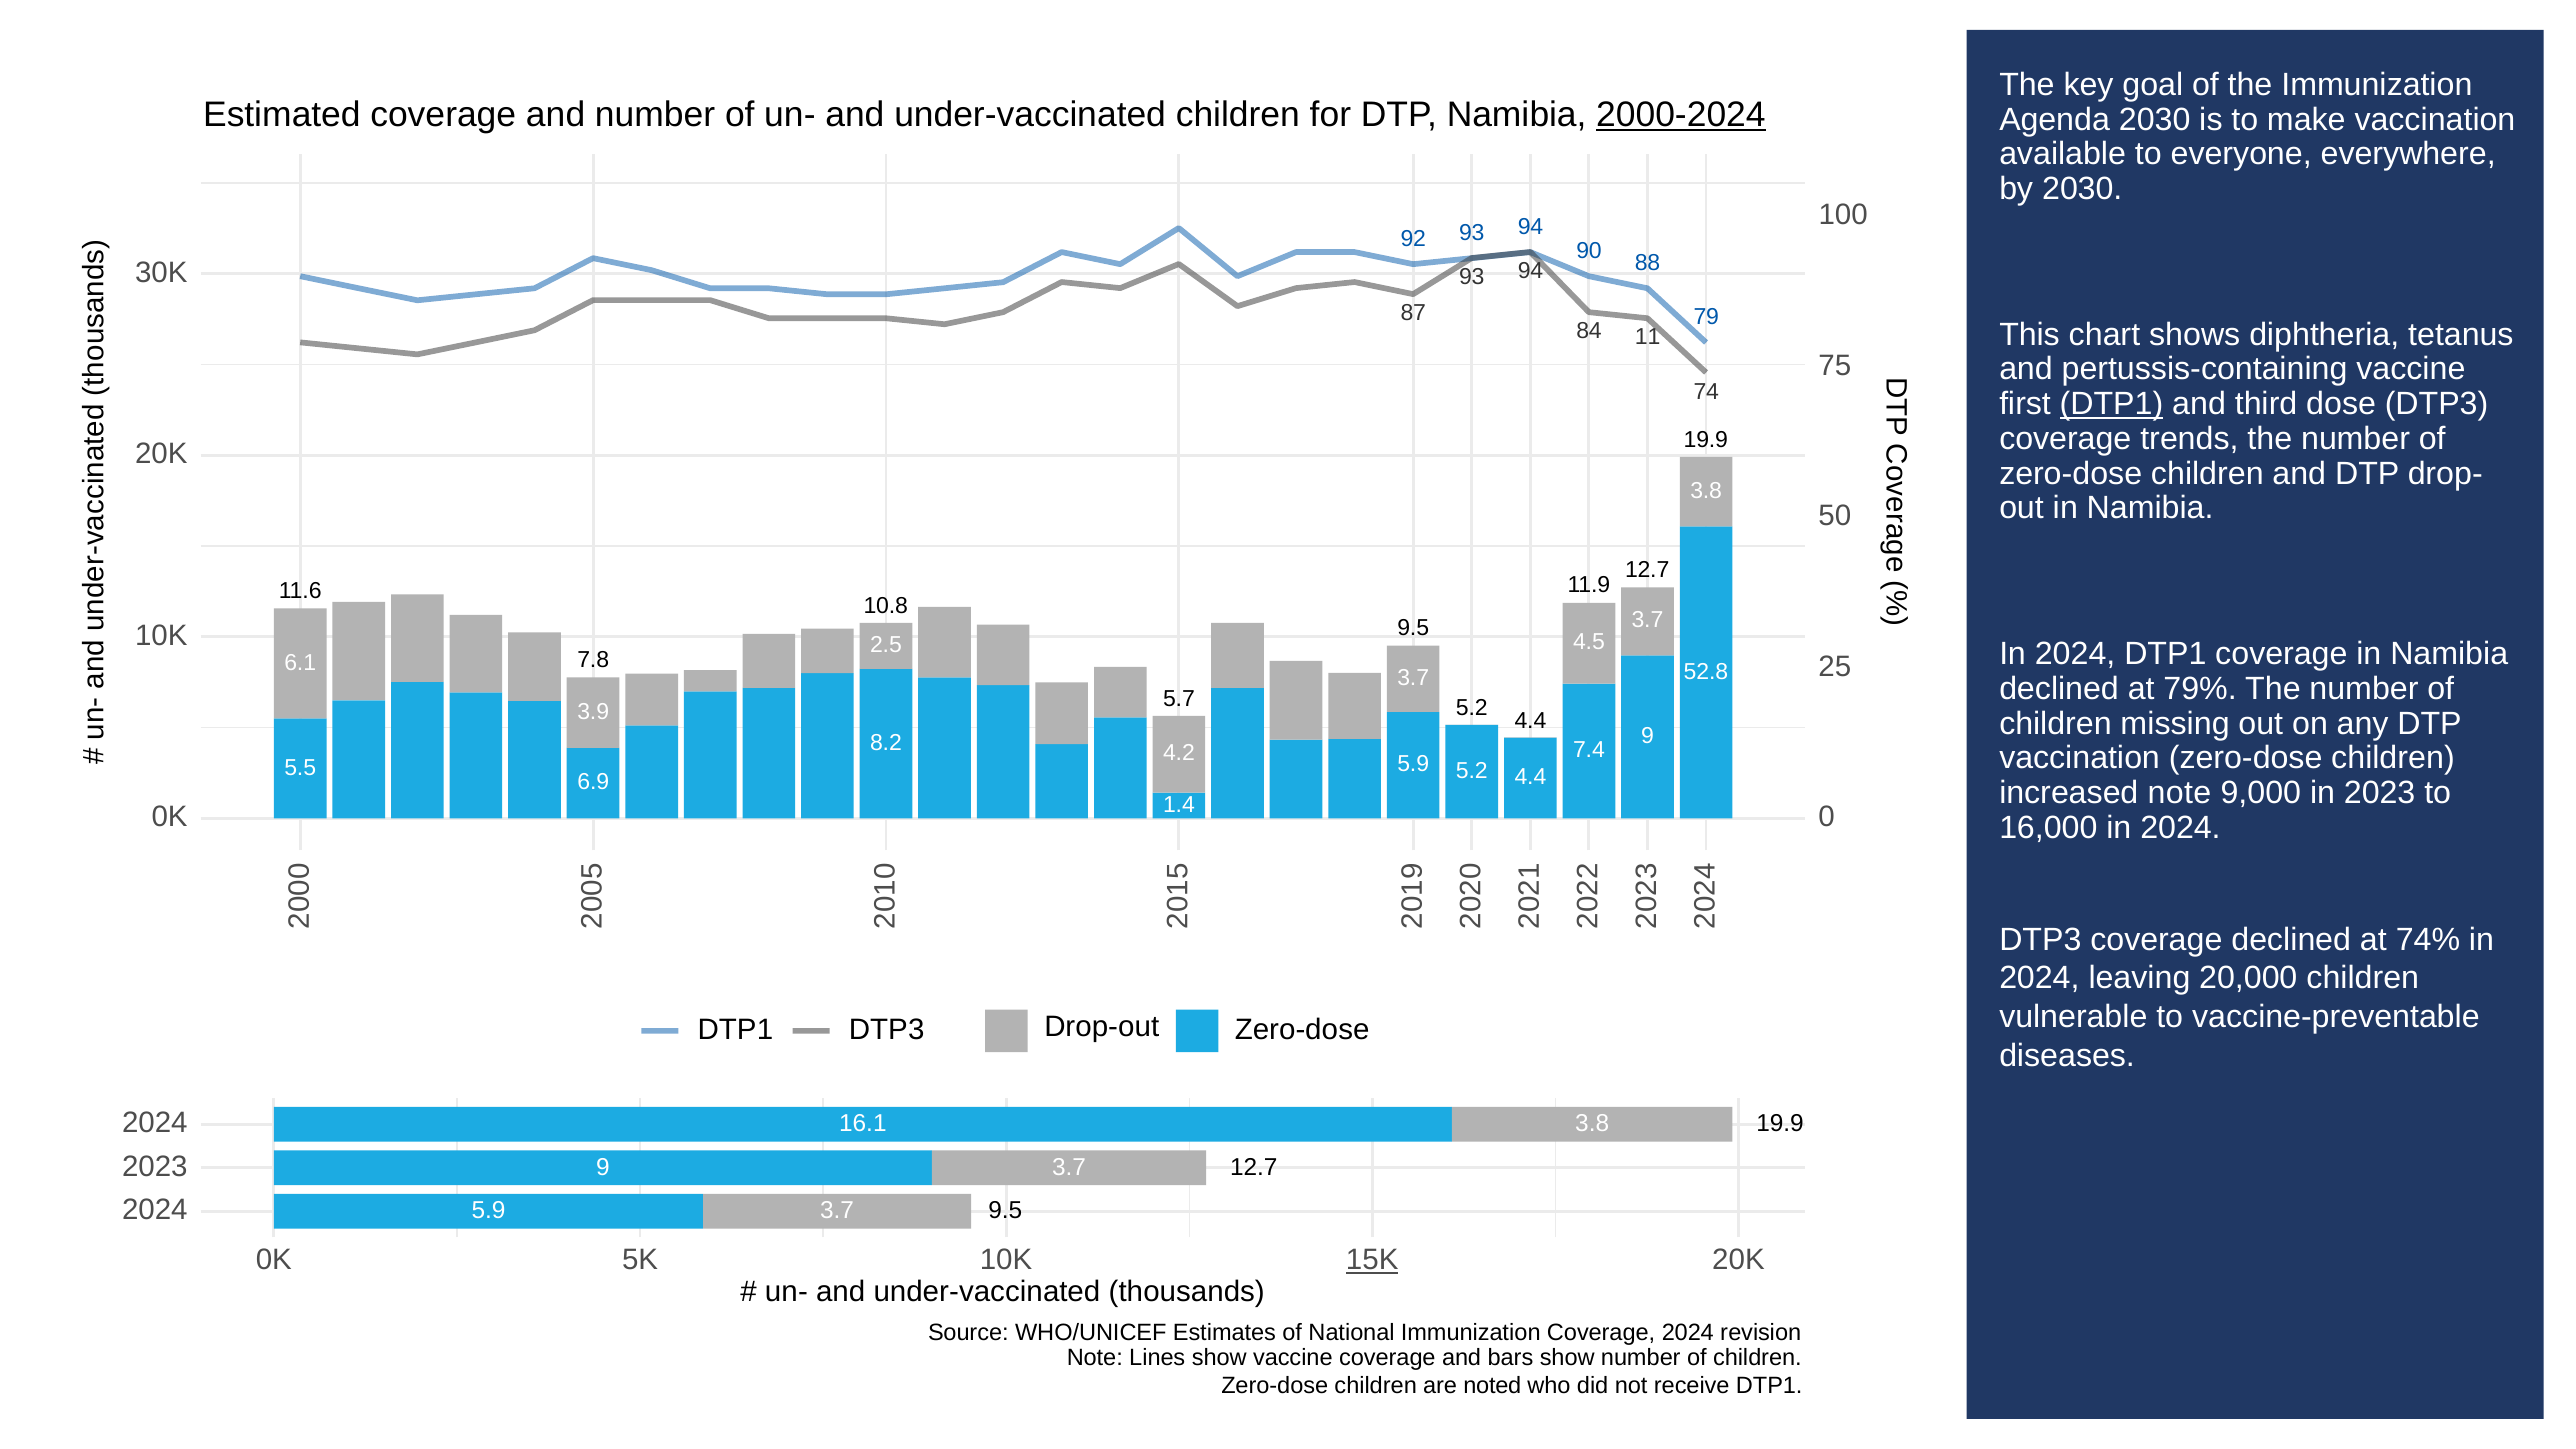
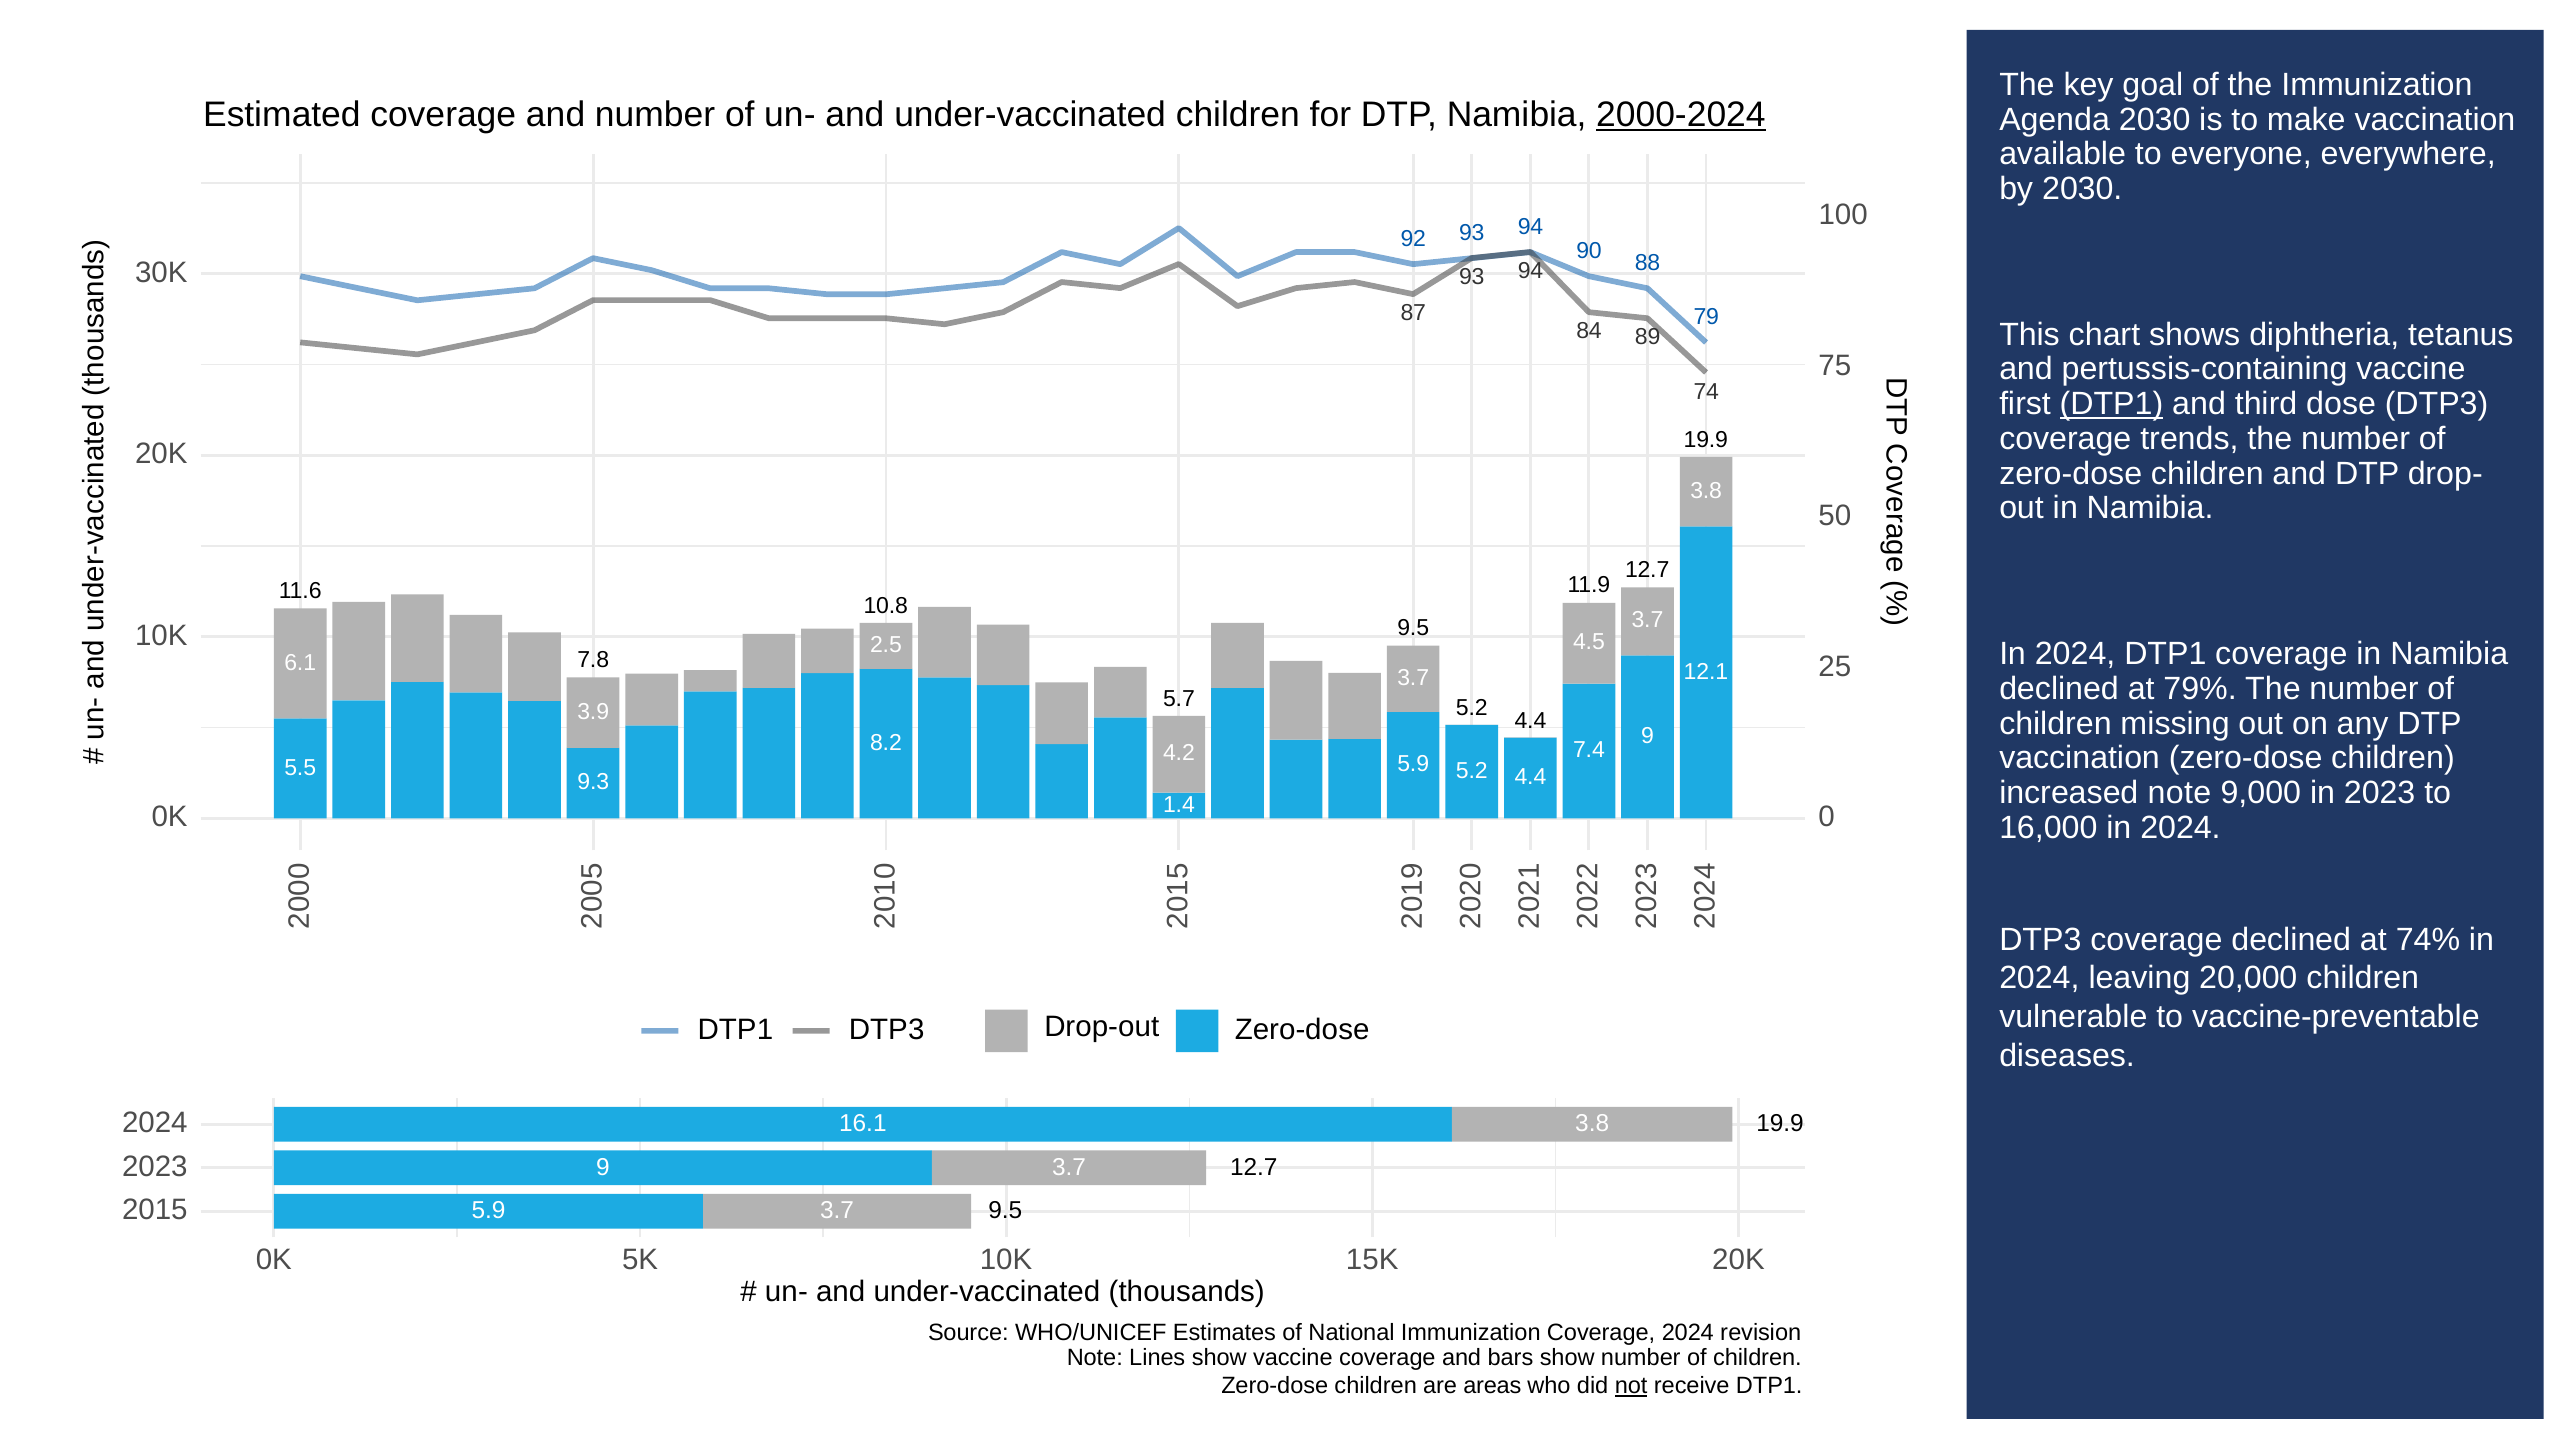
11: 11 -> 89
52.8: 52.8 -> 12.1
6.9: 6.9 -> 9.3
2024 at (155, 1210): 2024 -> 2015
15K underline: present -> none
noted: noted -> areas
not underline: none -> present
